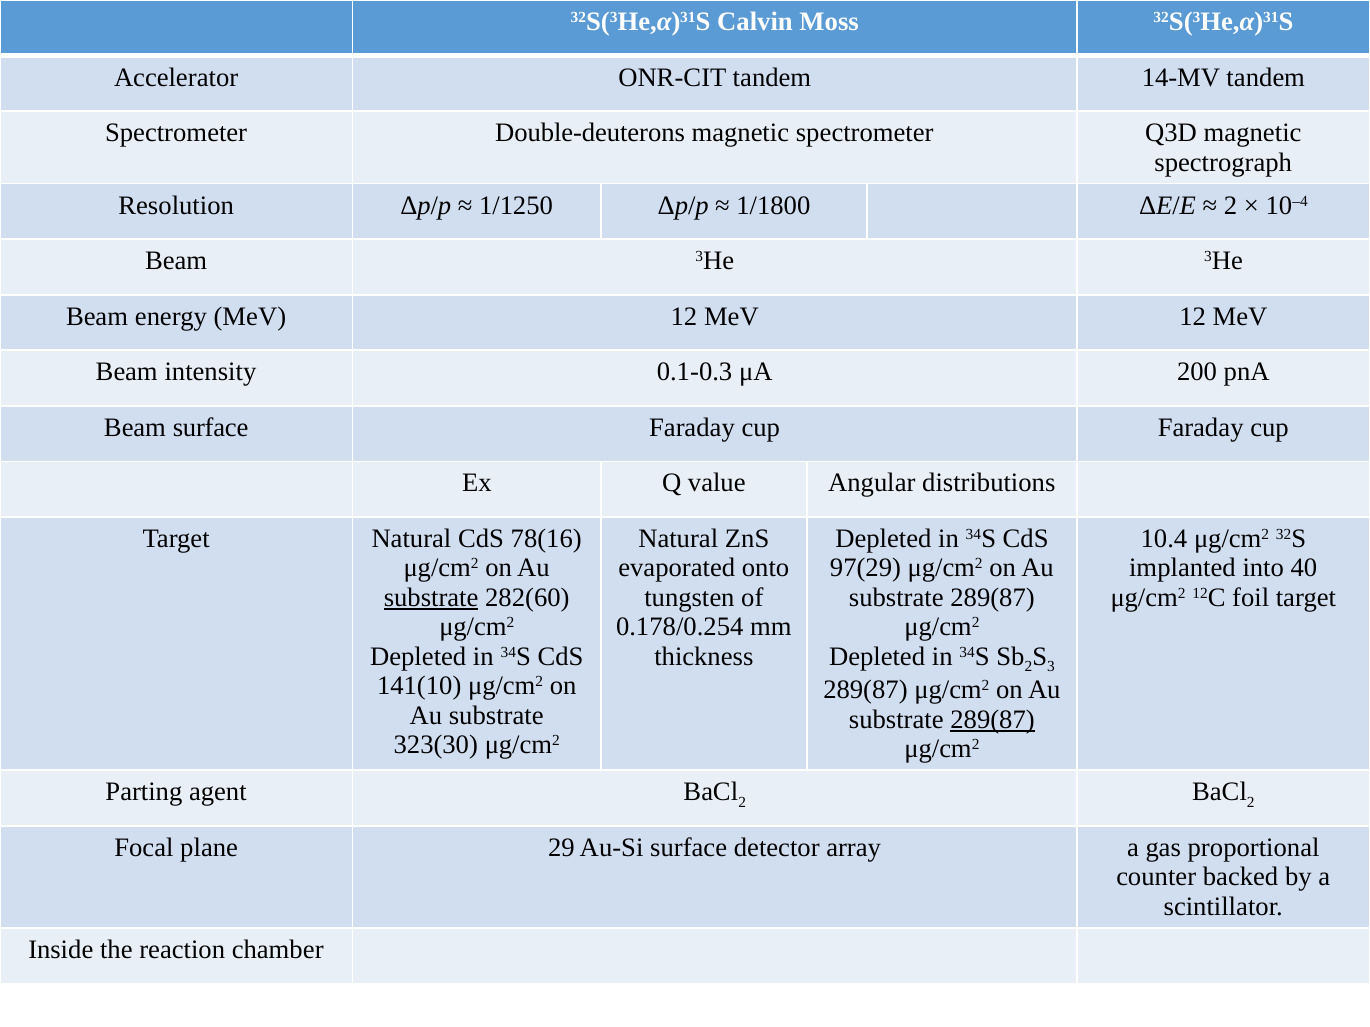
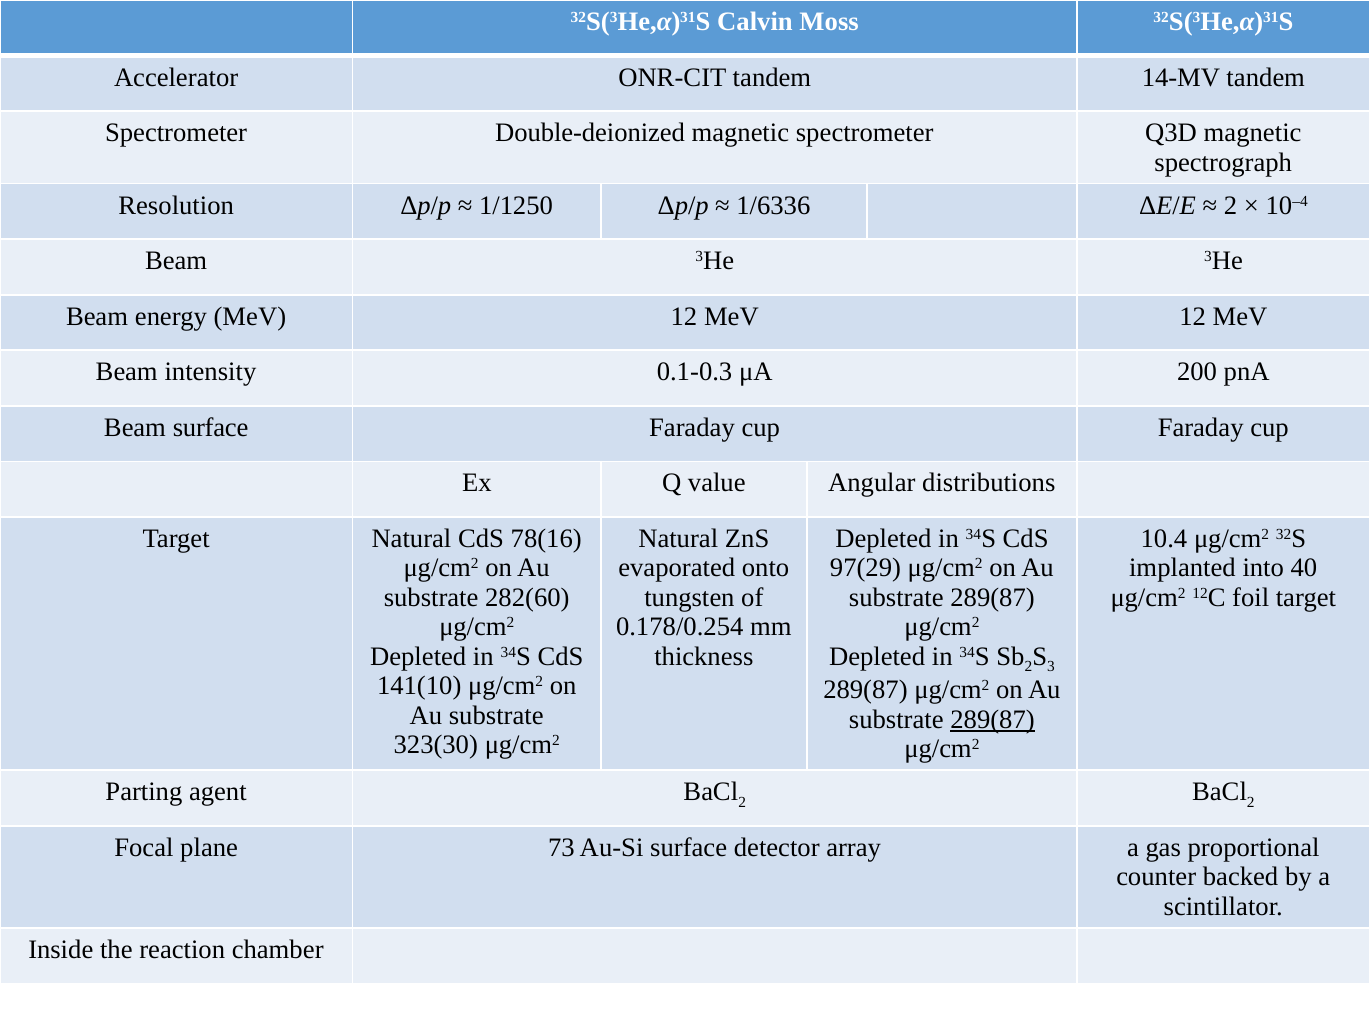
Double-deuterons: Double-deuterons -> Double-deionized
1/1800: 1/1800 -> 1/6336
substrate at (431, 598) underline: present -> none
29: 29 -> 73
